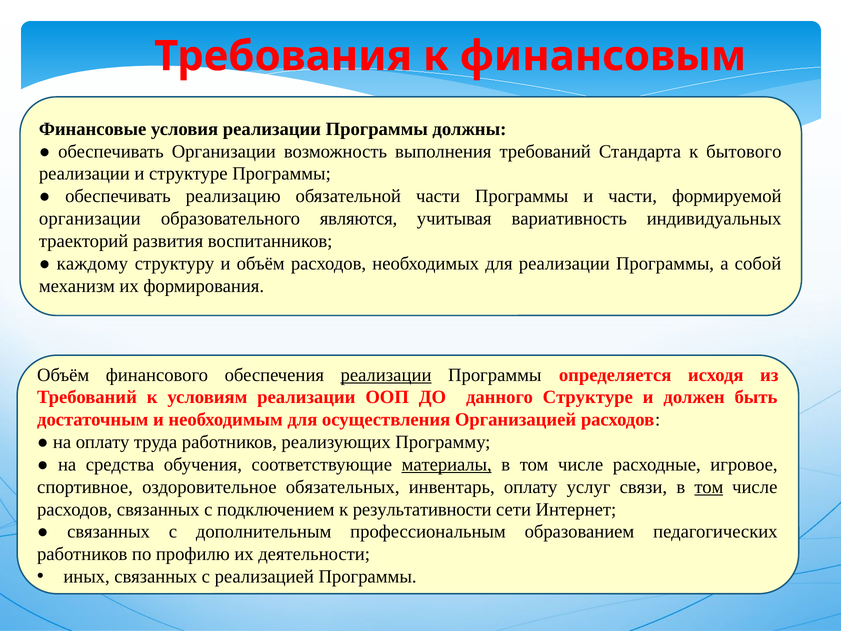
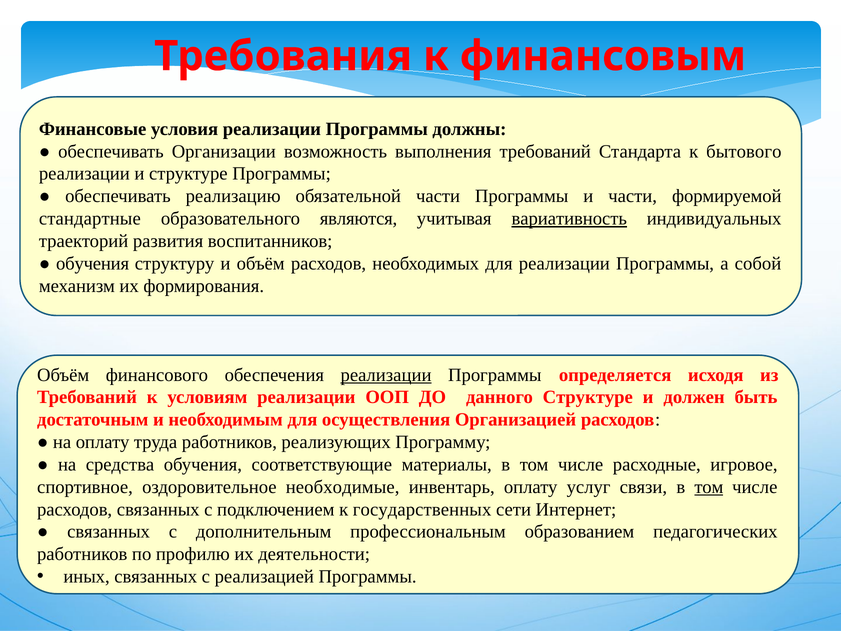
организации at (90, 219): организации -> стандартные
вариативность underline: none -> present
каждому at (92, 263): каждому -> обучения
материалы underline: present -> none
обязательных: обязательных -> необходимые
результативности: результативности -> государственных
